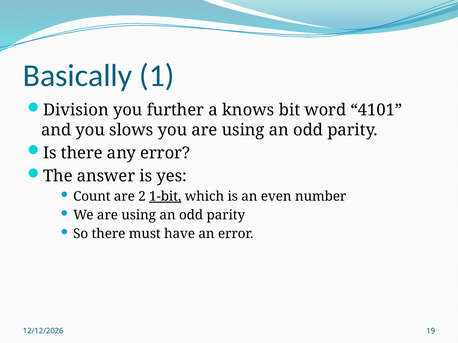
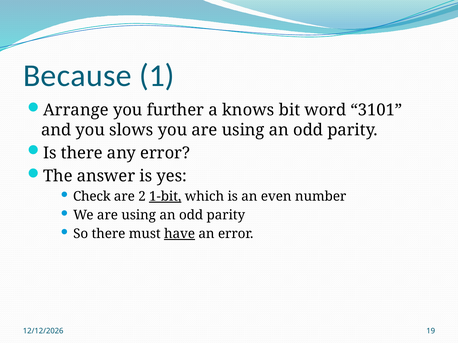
Basically: Basically -> Because
Division: Division -> Arrange
4101: 4101 -> 3101
Count: Count -> Check
have underline: none -> present
